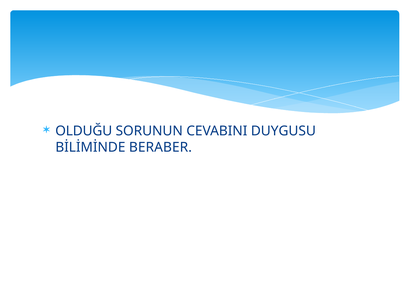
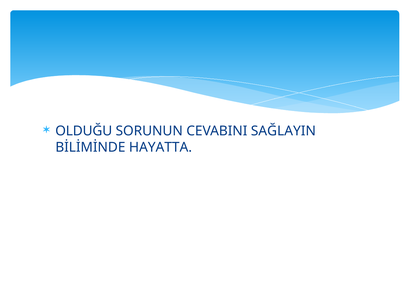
DUYGUSU: DUYGUSU -> SAĞLAYIN
BERABER: BERABER -> HAYATTA
